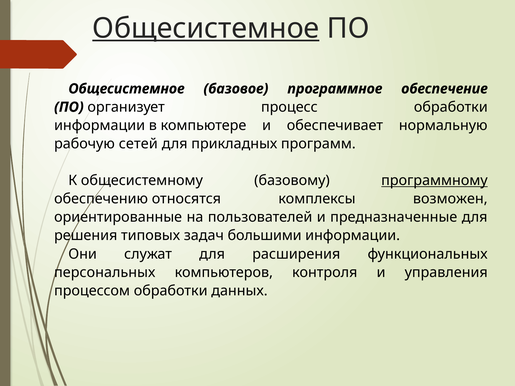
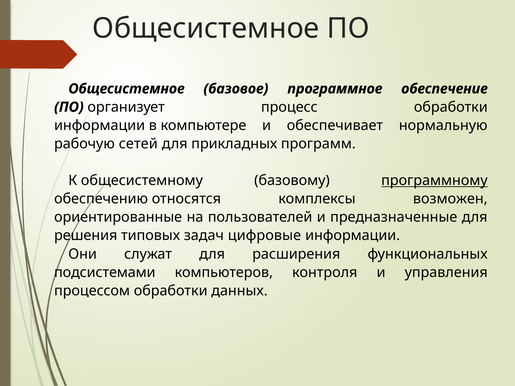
Общесистемное at (206, 28) underline: present -> none
большими: большими -> цифровые
персональных: персональных -> подсистемами
